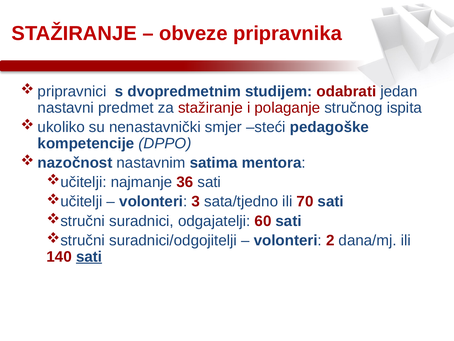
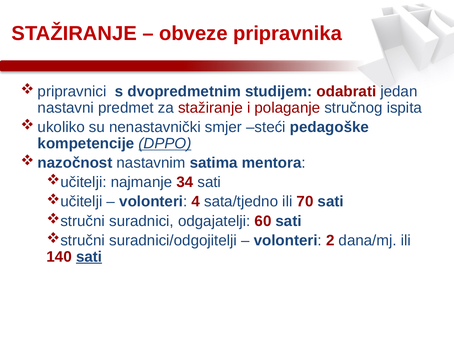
DPPO underline: none -> present
36: 36 -> 34
3: 3 -> 4
